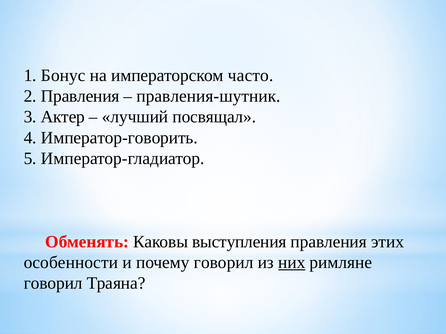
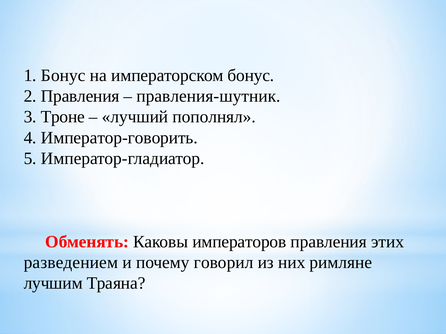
императорском часто: часто -> бонус
Актер: Актер -> Троне
посвящал: посвящал -> пополнял
выступления: выступления -> императоров
особенности: особенности -> разведением
них underline: present -> none
говорил at (53, 284): говорил -> лучшим
